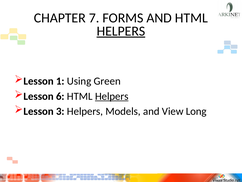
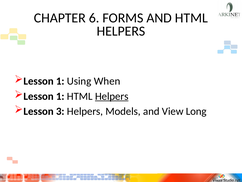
7: 7 -> 6
HELPERS at (121, 31) underline: present -> none
Green: Green -> When
6 at (60, 96): 6 -> 1
